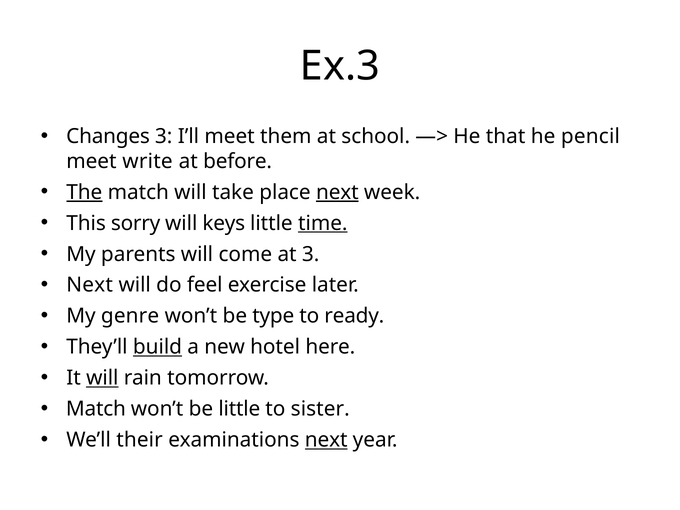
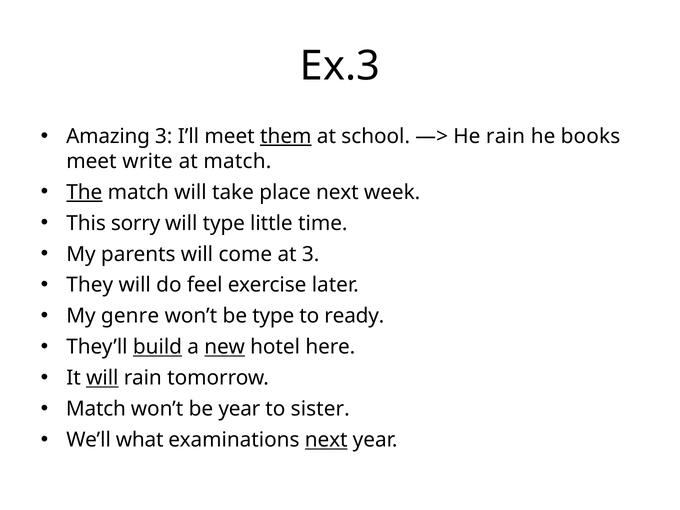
Changes: Changes -> Amazing
them underline: none -> present
He that: that -> rain
pencil: pencil -> books
at before: before -> match
next at (337, 192) underline: present -> none
will keys: keys -> type
time underline: present -> none
Next at (90, 285): Next -> They
new underline: none -> present
be little: little -> year
their: their -> what
